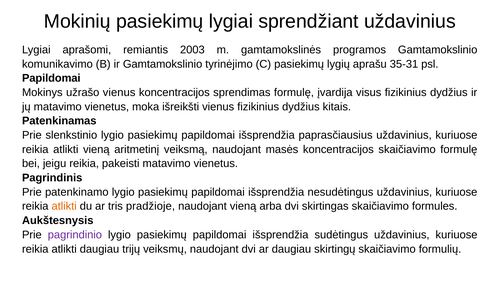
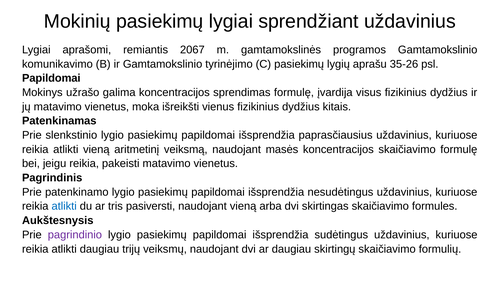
2003: 2003 -> 2067
35-31: 35-31 -> 35-26
užrašo vienus: vienus -> galima
atlikti at (64, 206) colour: orange -> blue
pradžioje: pradžioje -> pasiversti
